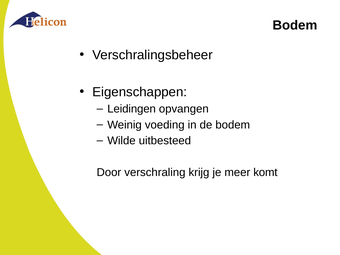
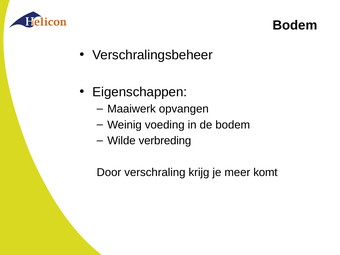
Leidingen: Leidingen -> Maaiwerk
uitbesteed: uitbesteed -> verbreding
